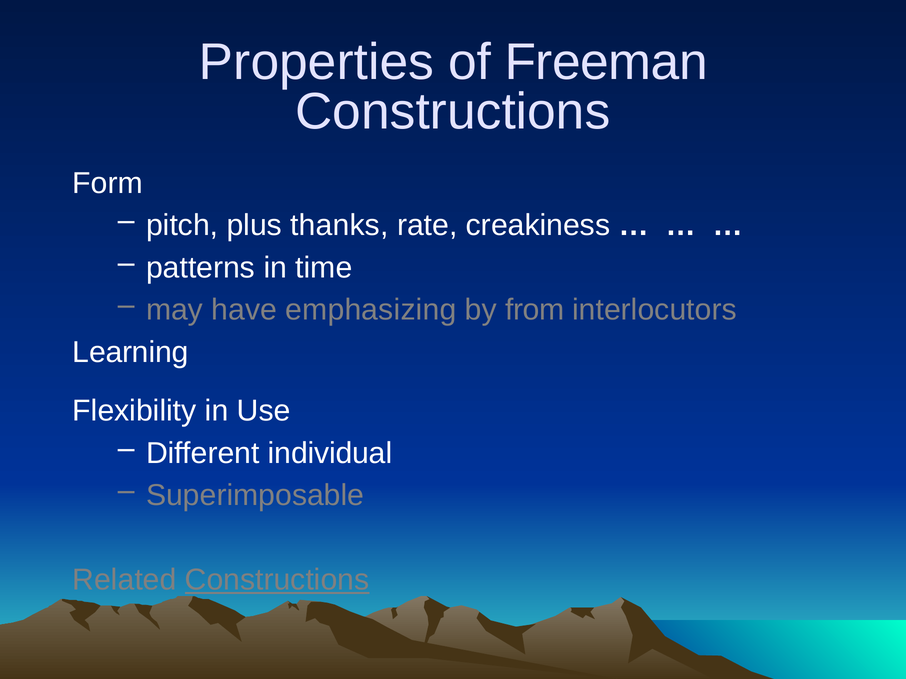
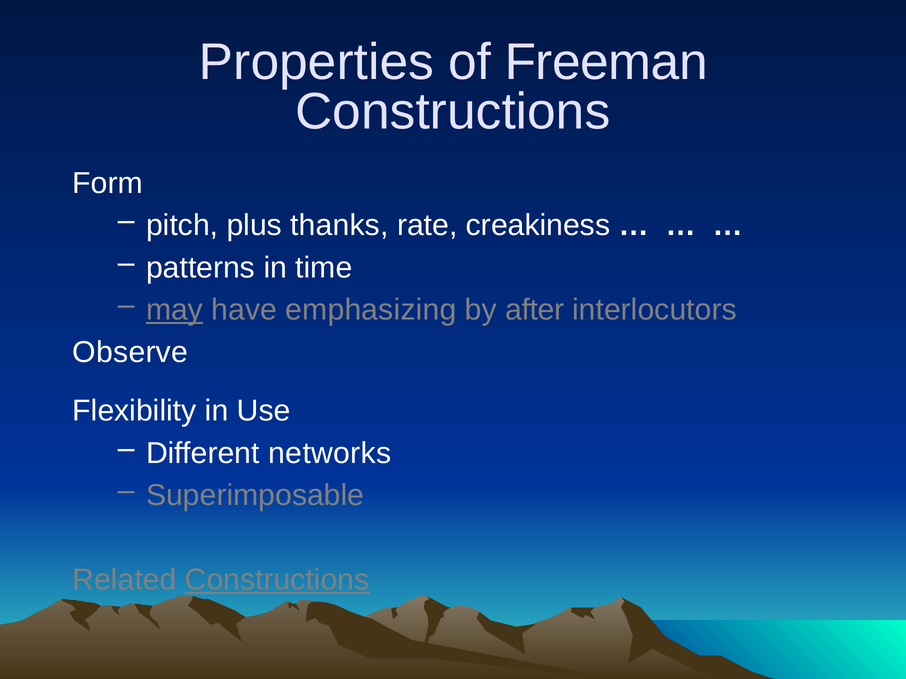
may underline: none -> present
from: from -> after
Learning: Learning -> Observe
individual: individual -> networks
